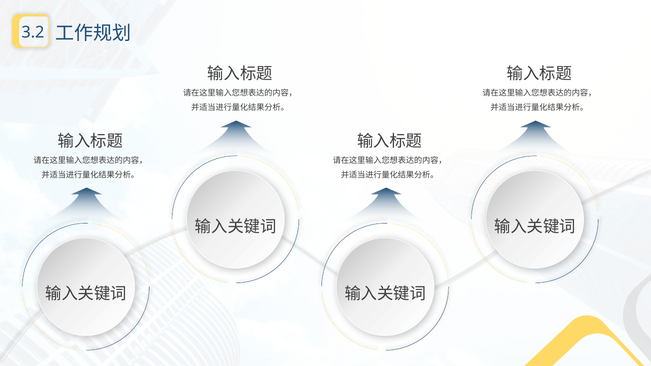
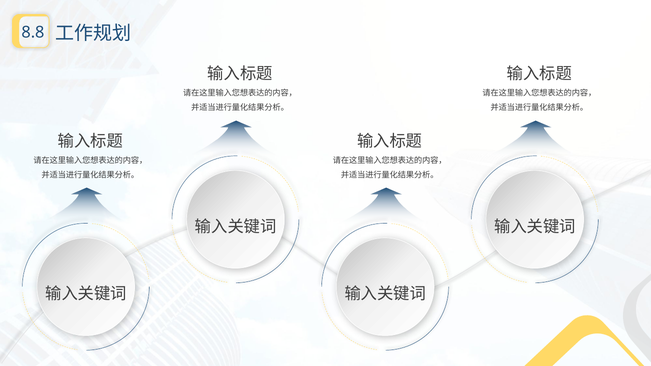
3.2: 3.2 -> 8.8
